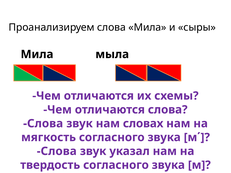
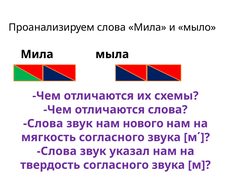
сыры: сыры -> мыло
словах: словах -> нового
